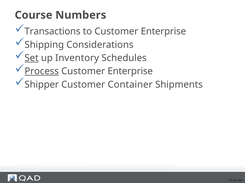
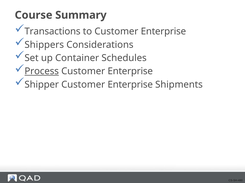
Numbers: Numbers -> Summary
Shipping: Shipping -> Shippers
Set underline: present -> none
Inventory: Inventory -> Container
Container at (130, 85): Container -> Enterprise
